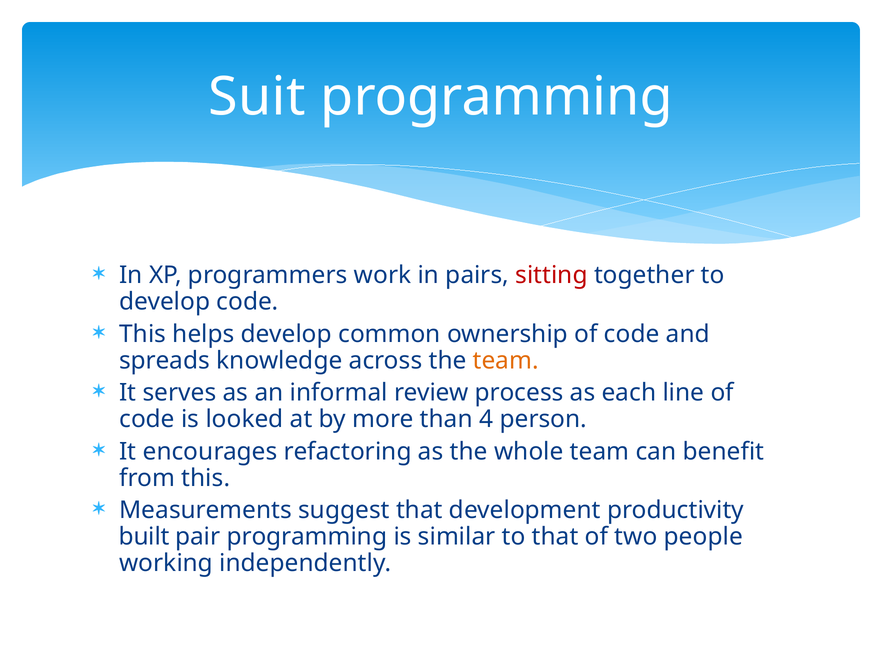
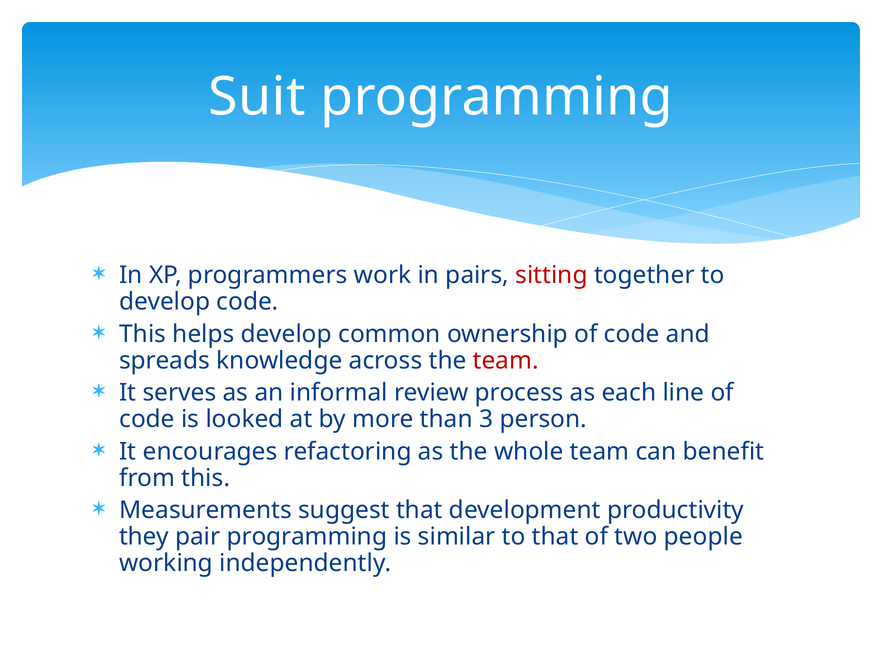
team at (506, 360) colour: orange -> red
4: 4 -> 3
built: built -> they
